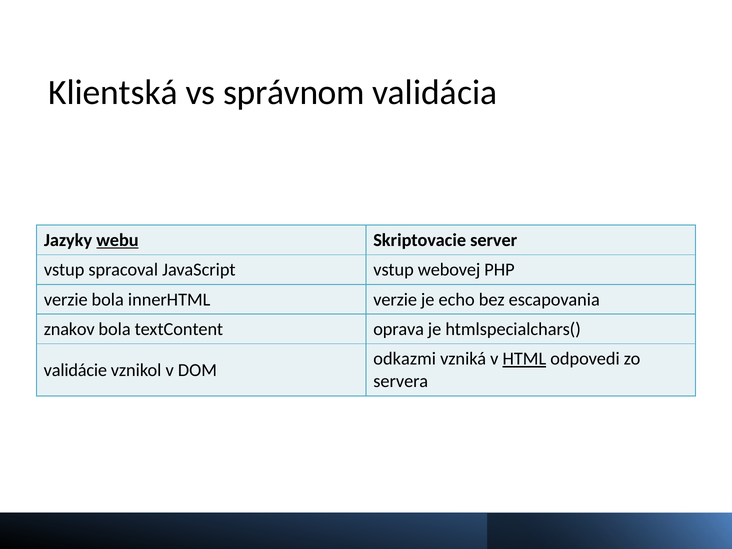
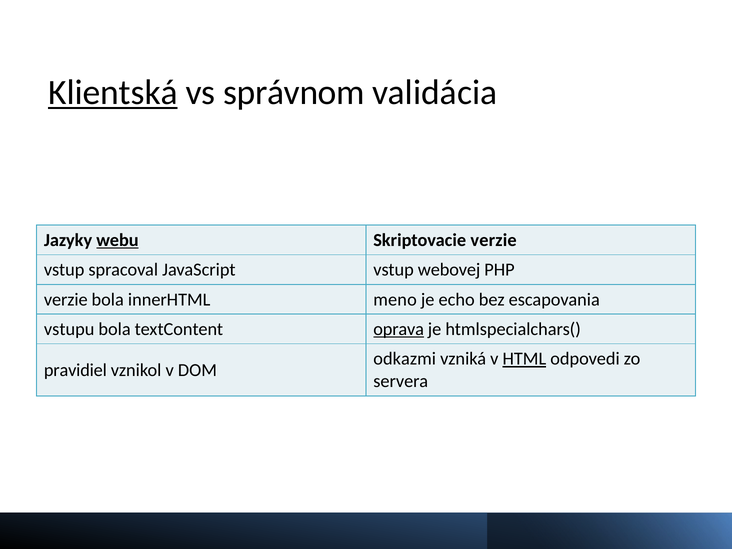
Klientská underline: none -> present
Skriptovacie server: server -> verzie
innerHTML verzie: verzie -> meno
znakov: znakov -> vstupu
oprava underline: none -> present
validácie: validácie -> pravidiel
